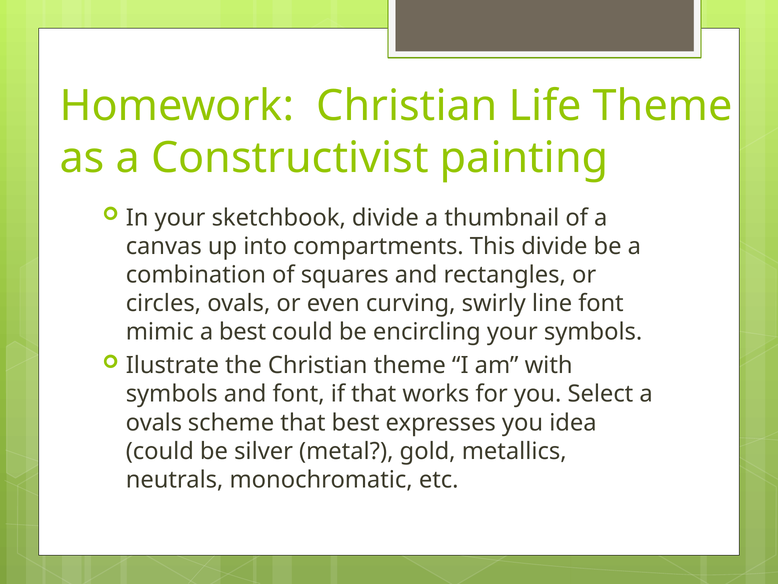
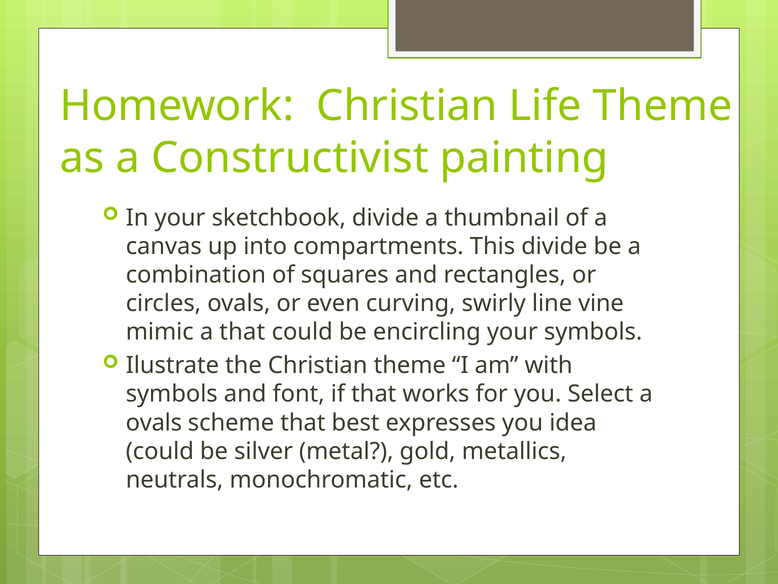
line font: font -> vine
a best: best -> that
